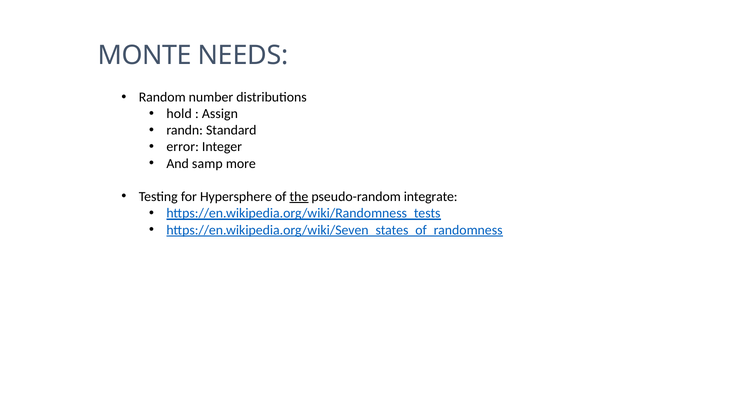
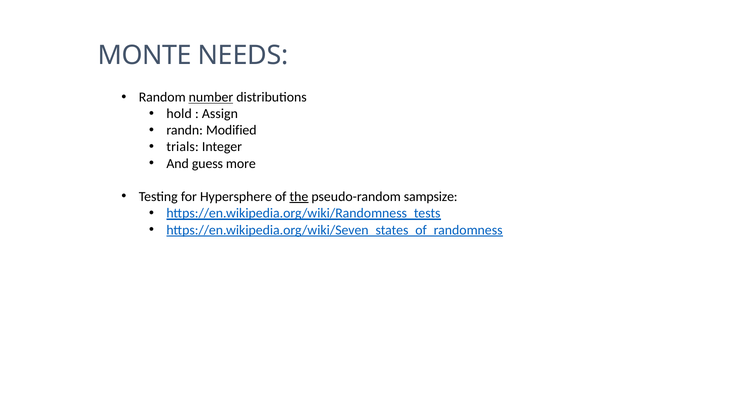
number underline: none -> present
Standard: Standard -> Modified
error: error -> trials
samp: samp -> guess
integrate: integrate -> sampsize
